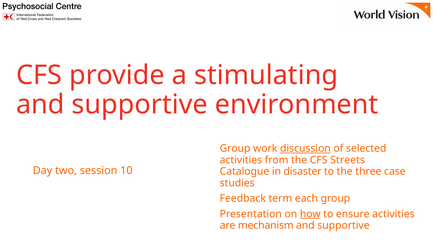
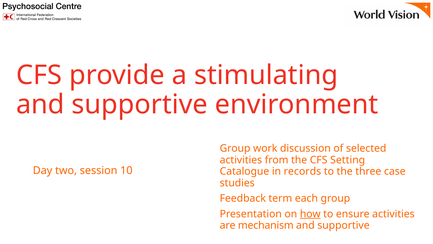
discussion underline: present -> none
Streets: Streets -> Setting
disaster: disaster -> records
